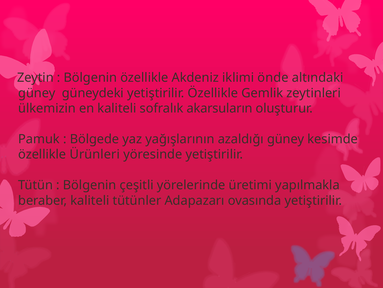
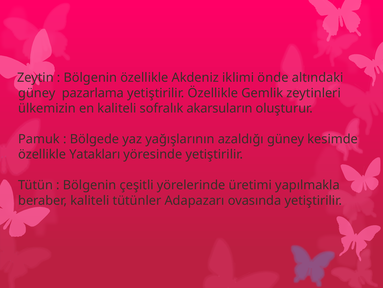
güneydeki: güneydeki -> pazarlama
Ürünleri: Ürünleri -> Yatakları
